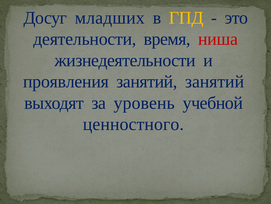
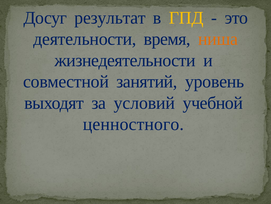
младших: младших -> результат
ниша colour: red -> orange
проявления: проявления -> совместной
занятий занятий: занятий -> уровень
уровень: уровень -> условий
